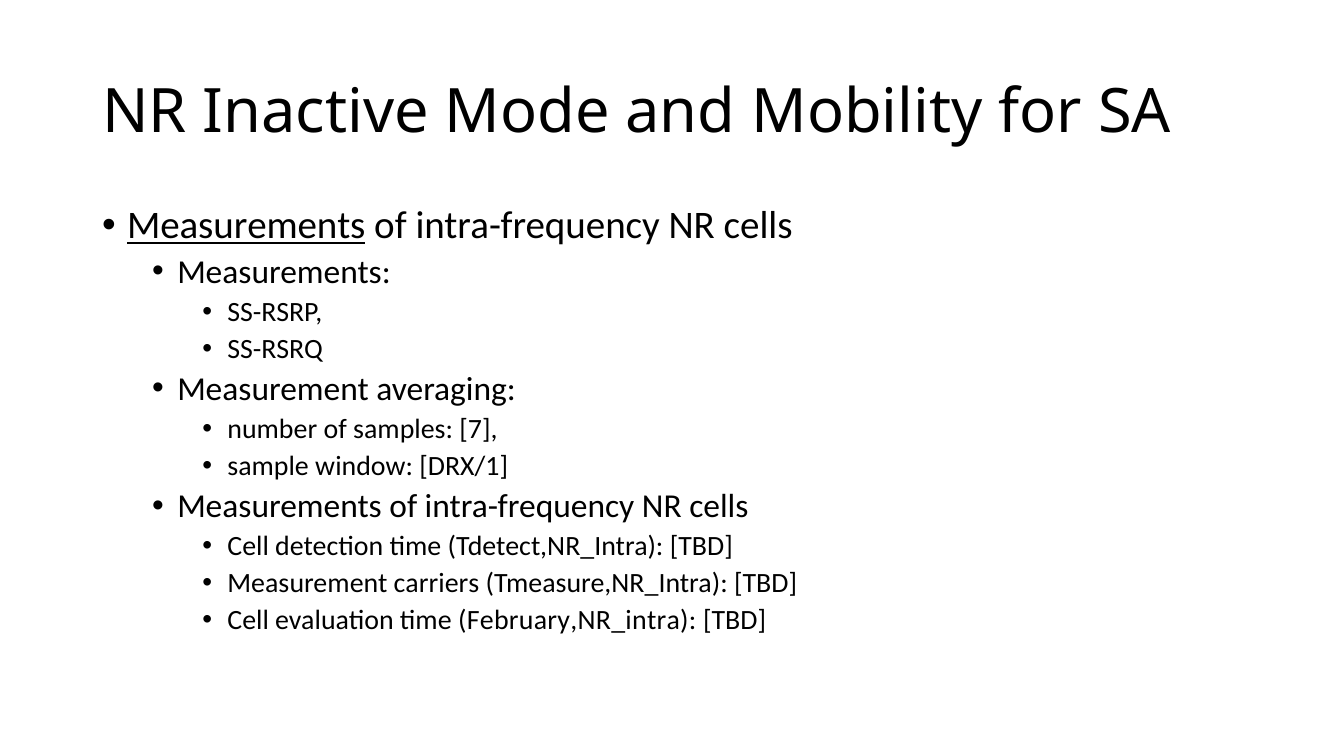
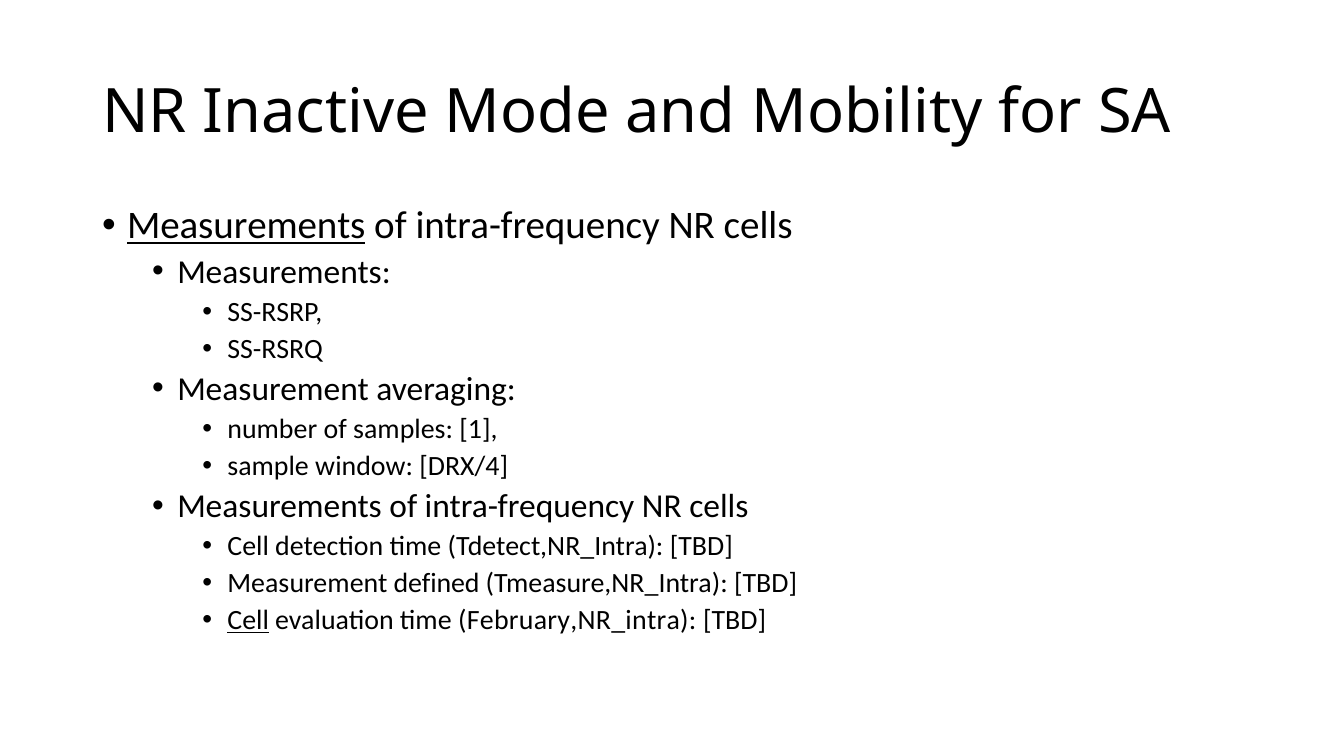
7: 7 -> 1
DRX/1: DRX/1 -> DRX/4
carriers: carriers -> defined
Cell at (248, 621) underline: none -> present
